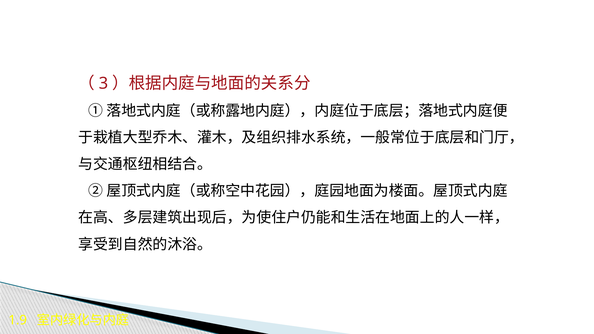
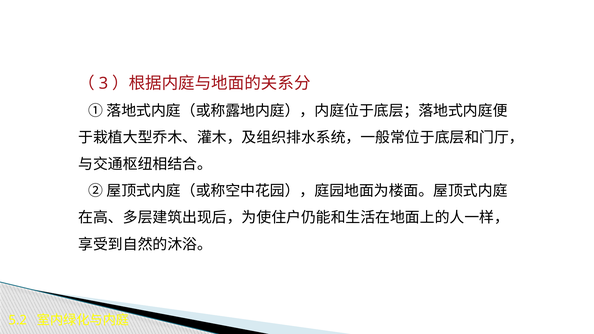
1.9: 1.9 -> 5.2
